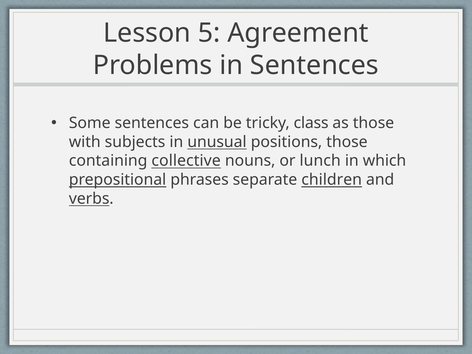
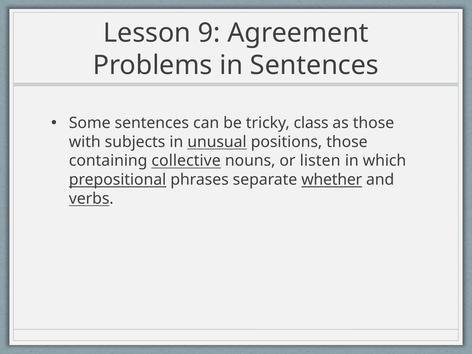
5: 5 -> 9
lunch: lunch -> listen
children: children -> whether
